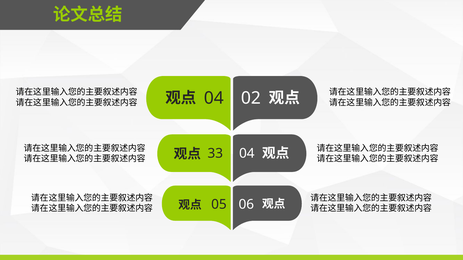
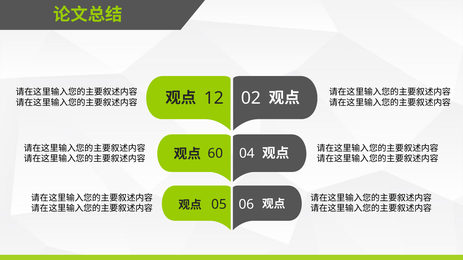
04 at (214, 98): 04 -> 12
33: 33 -> 60
